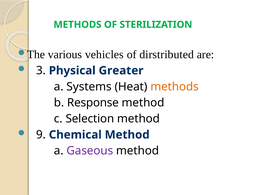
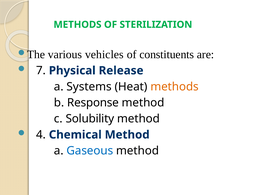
dirstributed: dirstributed -> constituents
3: 3 -> 7
Greater: Greater -> Release
Selection: Selection -> Solubility
9: 9 -> 4
Gaseous colour: purple -> blue
